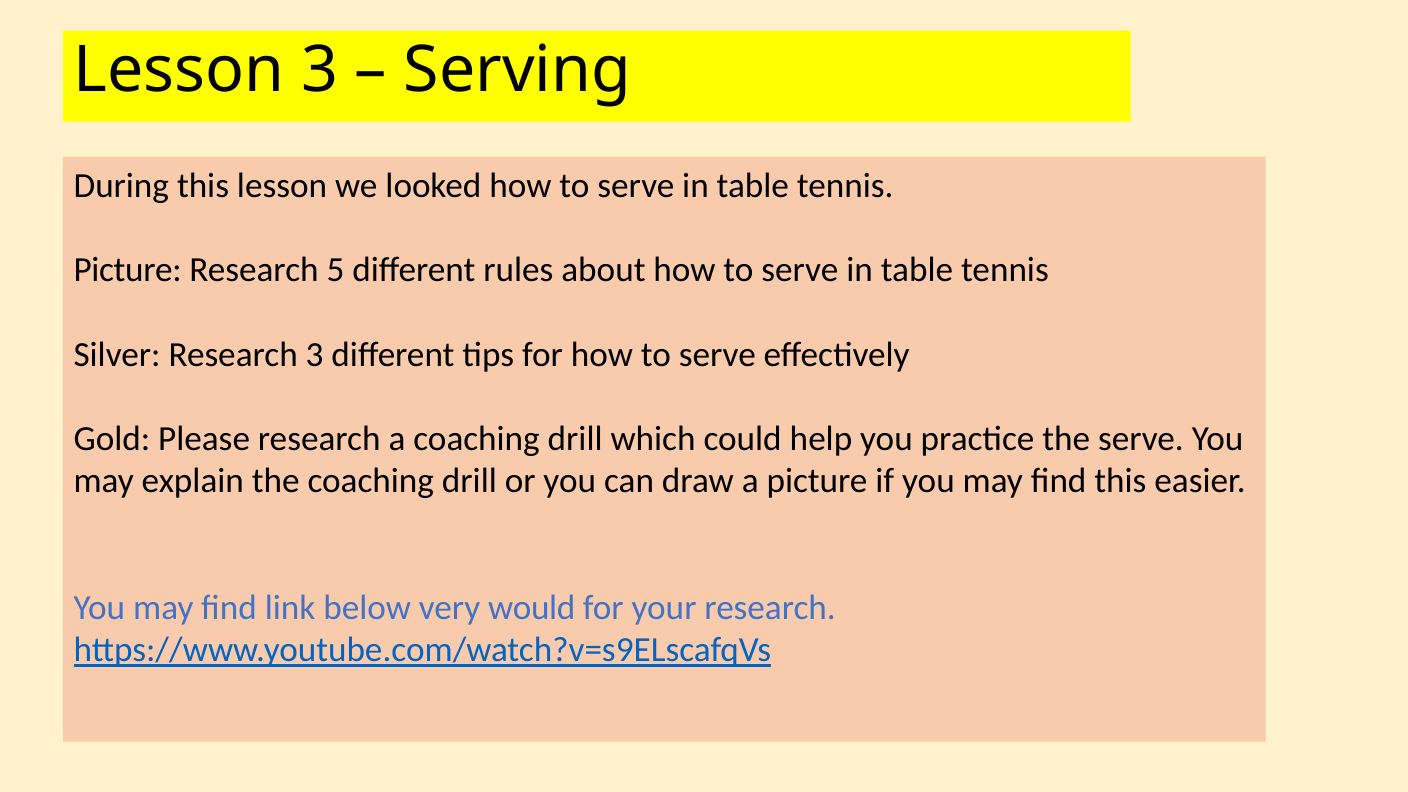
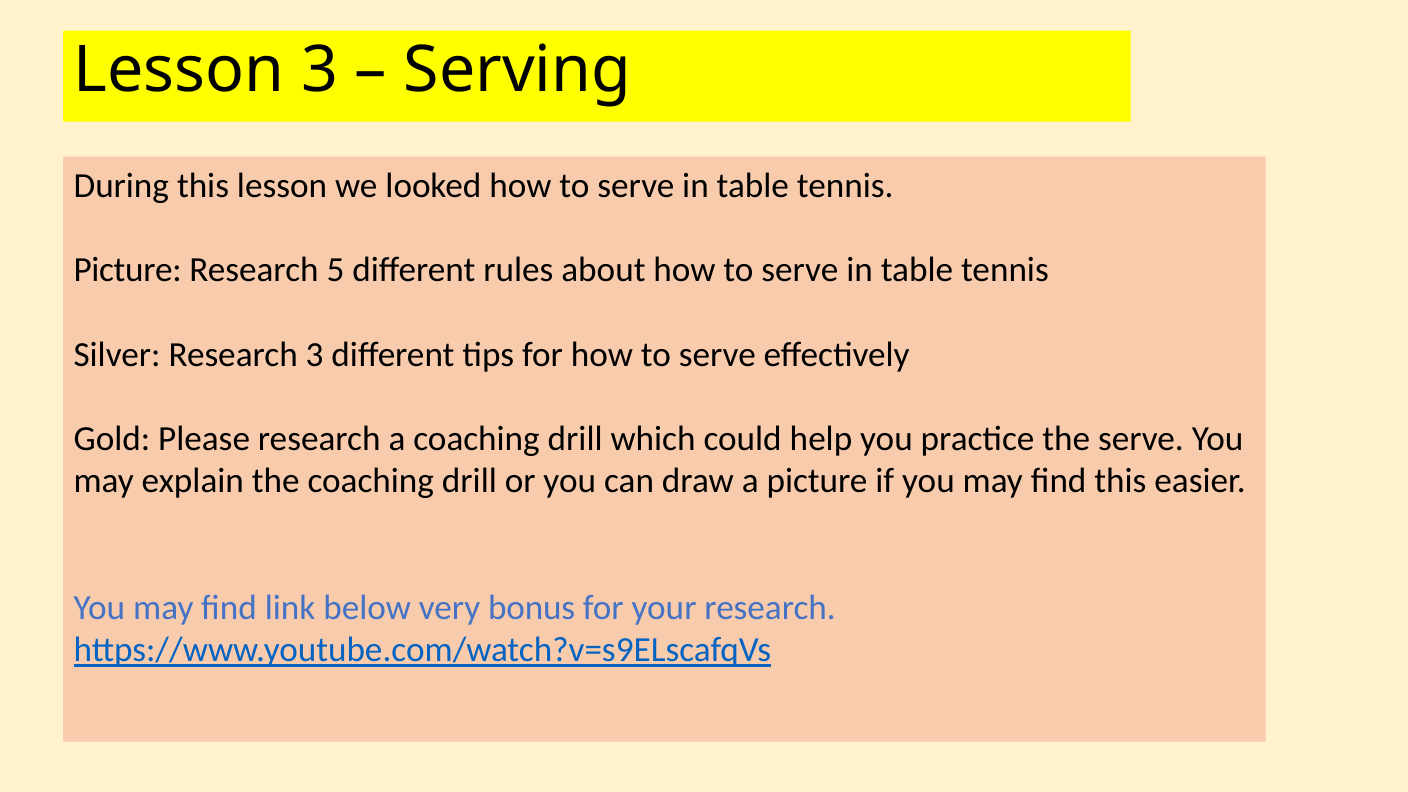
would: would -> bonus
